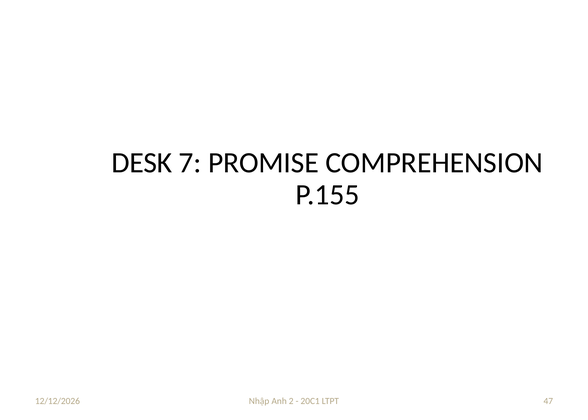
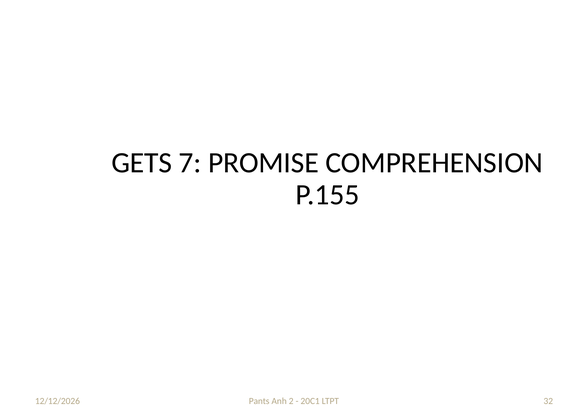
DESK: DESK -> GETS
Nhập: Nhập -> Pants
47: 47 -> 32
